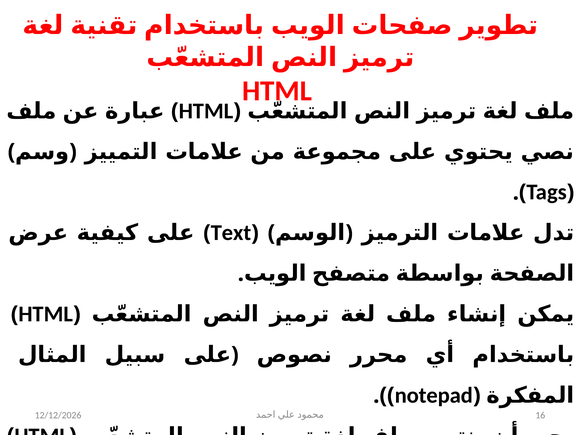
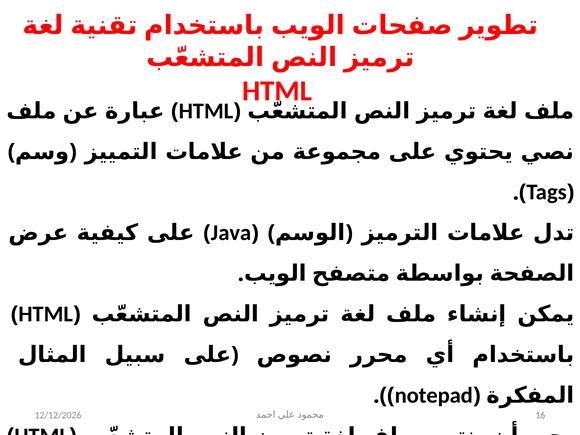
Text: Text -> Java
